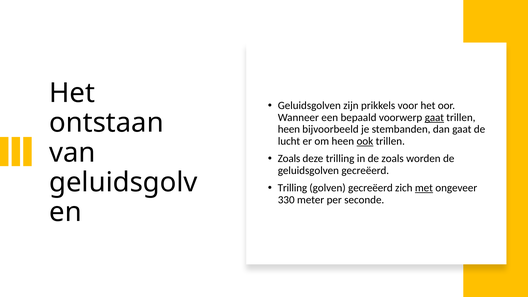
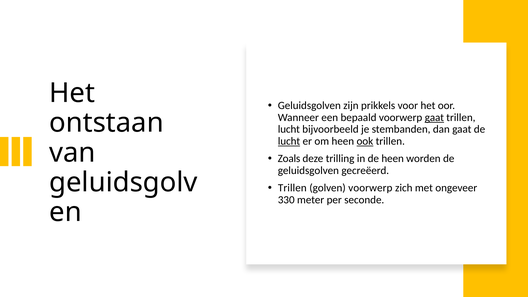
heen at (289, 129): heen -> lucht
lucht at (289, 141) underline: none -> present
de zoals: zoals -> heen
Trilling at (292, 188): Trilling -> Trillen
golven gecreëerd: gecreëerd -> voorwerp
met underline: present -> none
